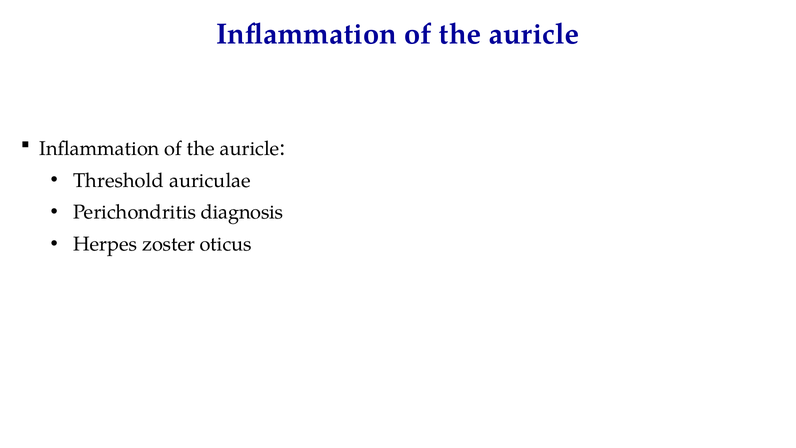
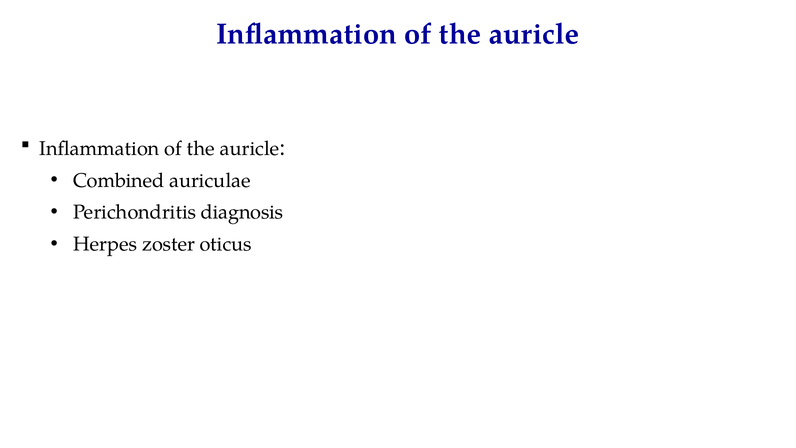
Threshold: Threshold -> Combined
